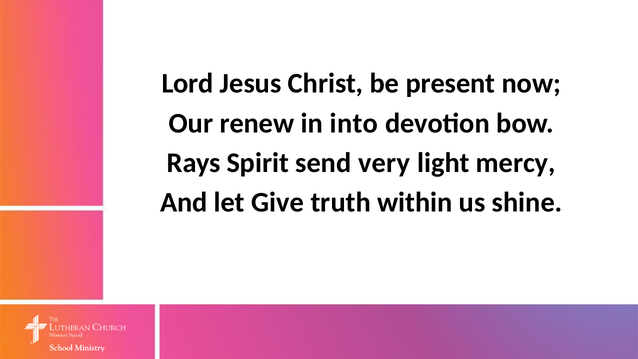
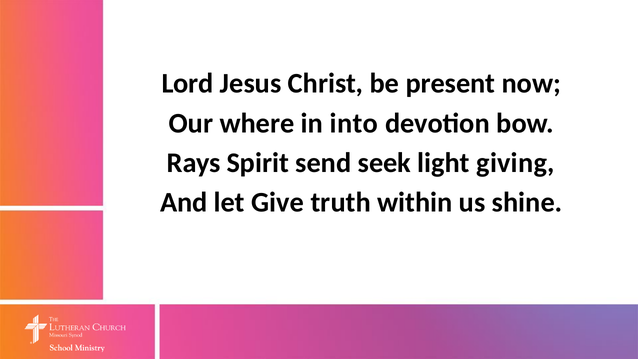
renew: renew -> where
very: very -> seek
mercy: mercy -> giving
